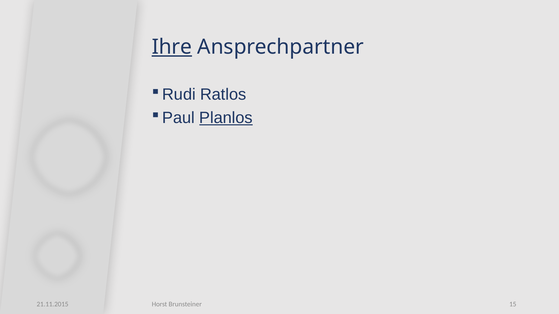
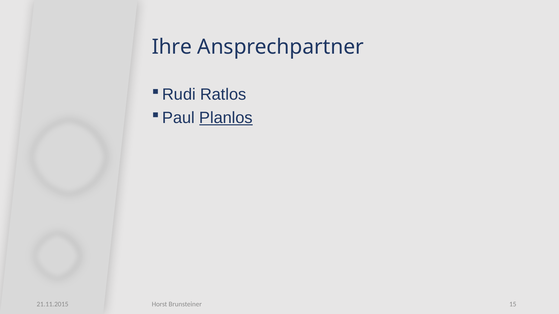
Ihre underline: present -> none
